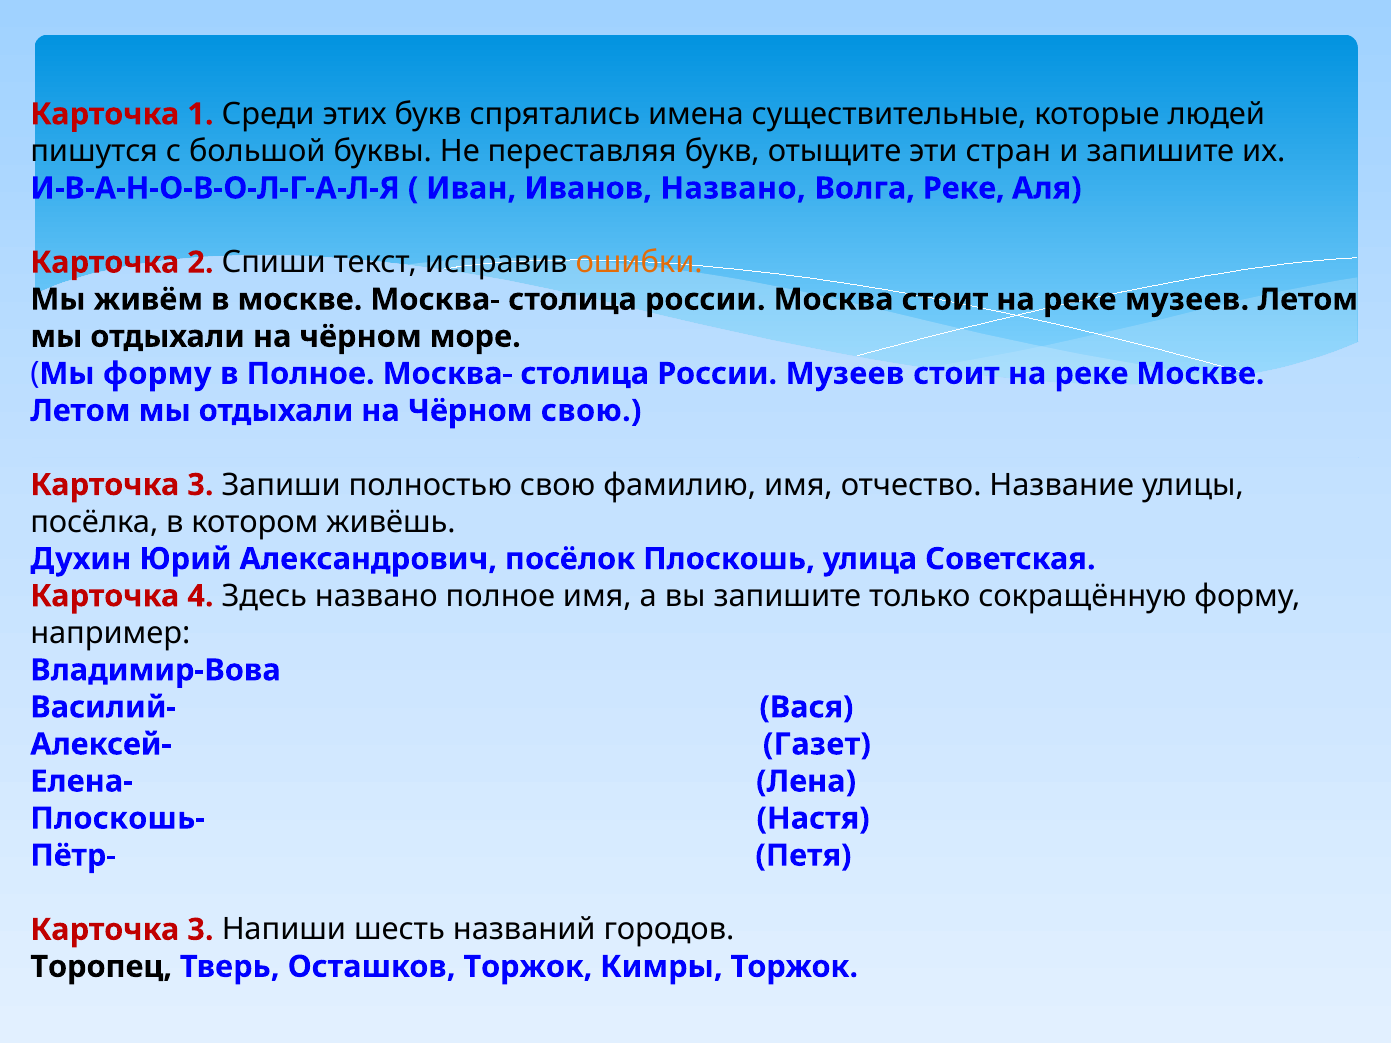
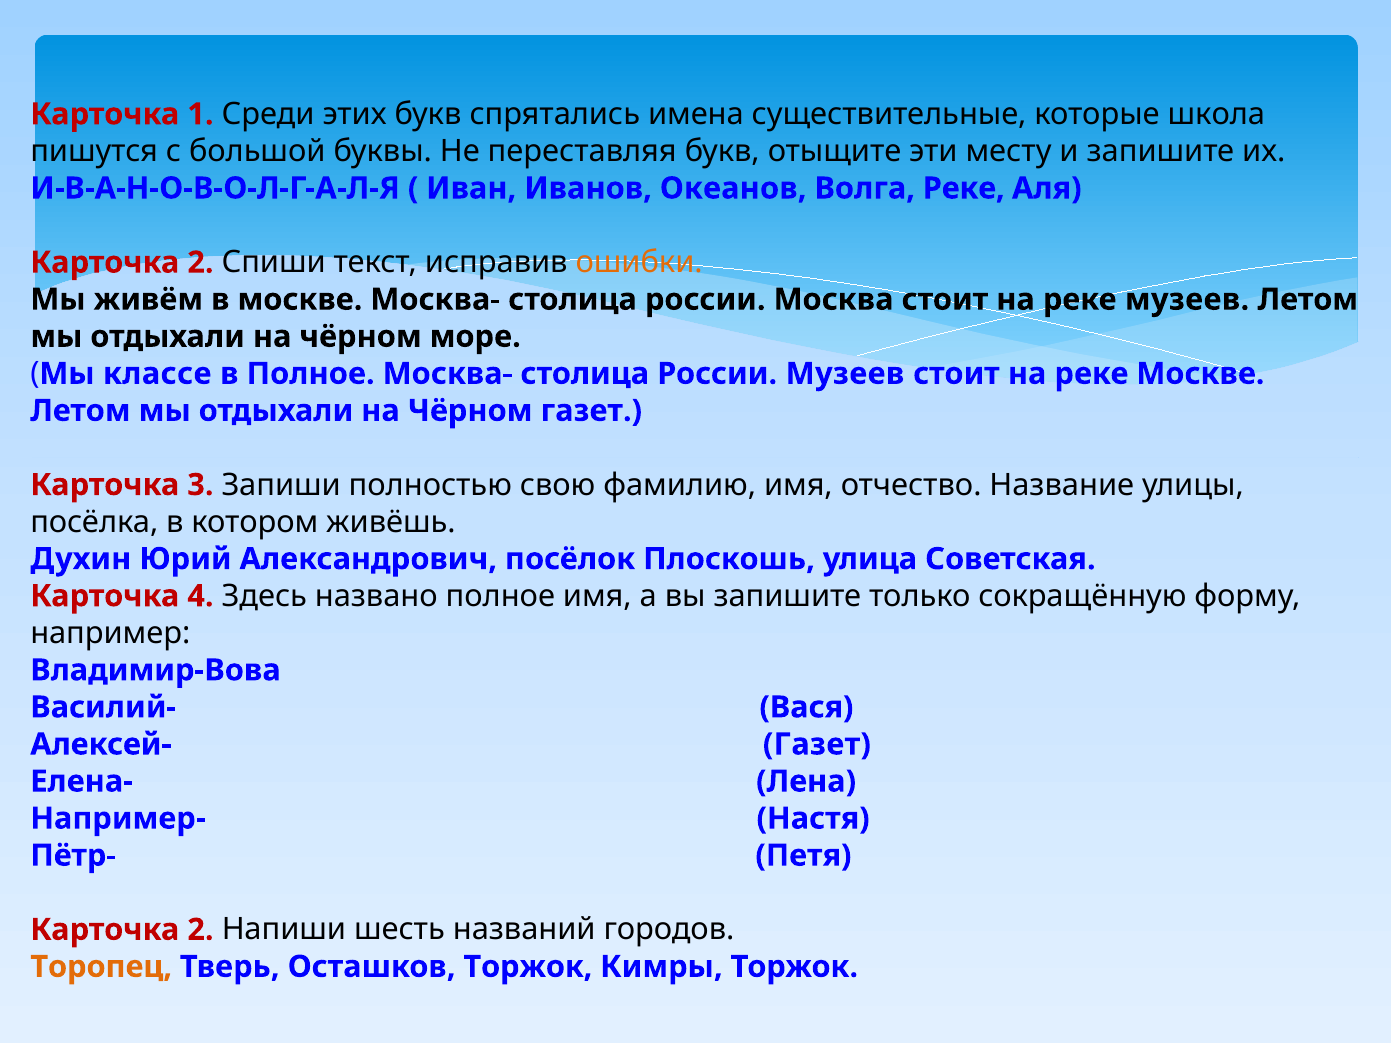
людей: людей -> школа
стран: стран -> месту
Иванов Названо: Названо -> Океанов
Мы форму: форму -> классе
Чёрном свою: свою -> газет
Плоскошь-: Плоскошь- -> Например-
3 at (200, 930): 3 -> 2
Торопец colour: black -> orange
